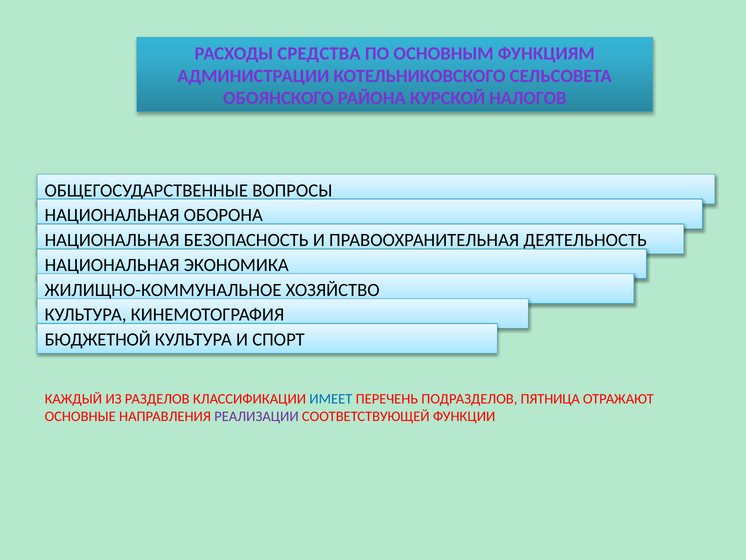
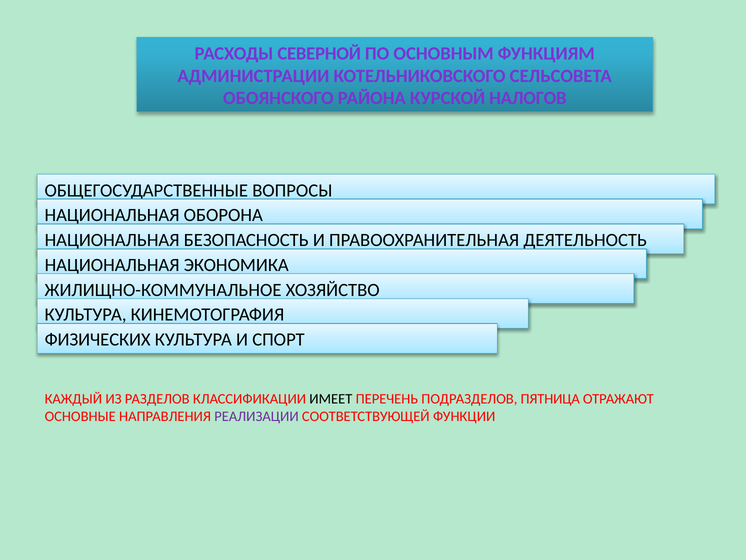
СРЕДСТВА: СРЕДСТВА -> СЕВЕРНОЙ
БЮДЖЕТНОЙ: БЮДЖЕТНОЙ -> ФИЗИЧЕСКИХ
ИМЕЕТ colour: blue -> black
